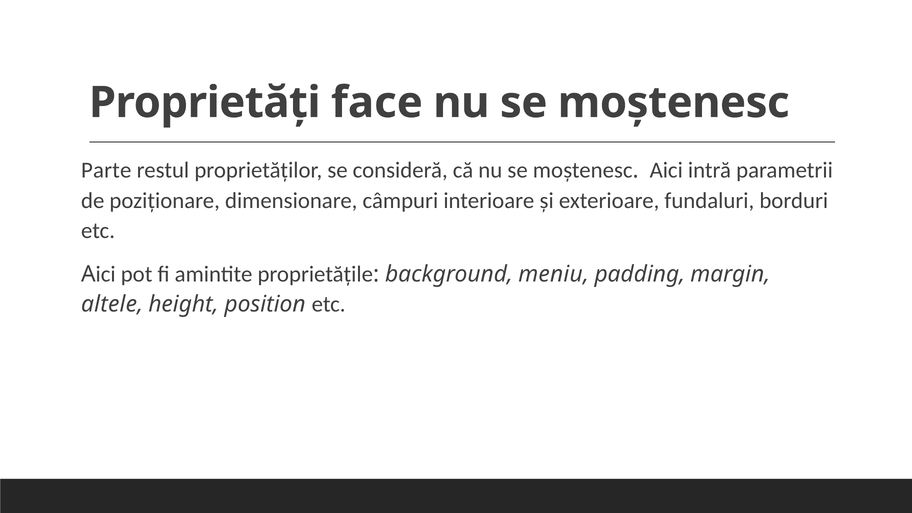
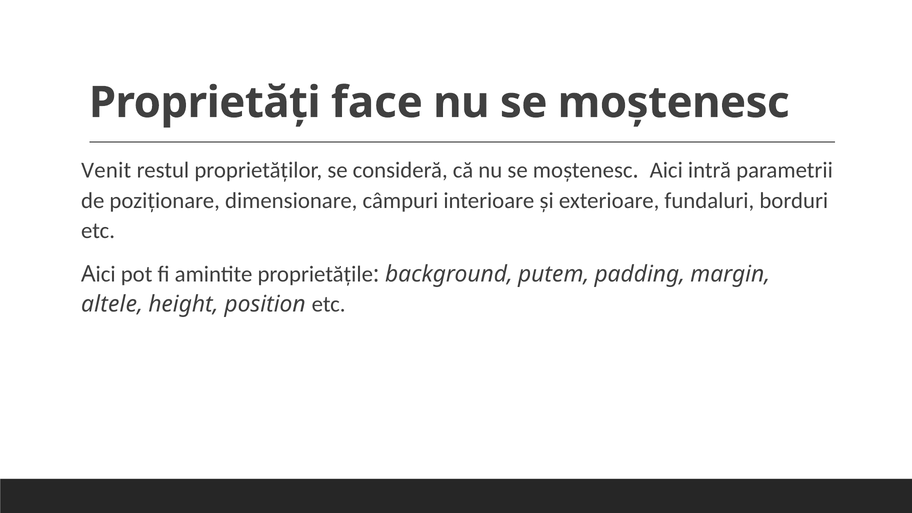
Parte: Parte -> Venit
meniu: meniu -> putem
